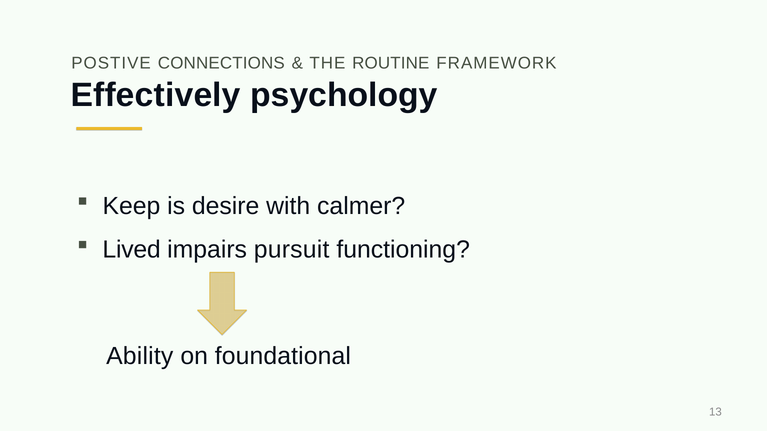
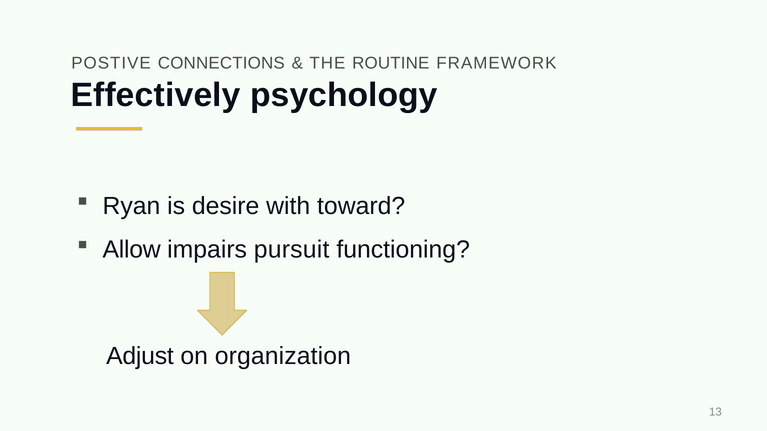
Keep: Keep -> Ryan
calmer: calmer -> toward
Lived: Lived -> Allow
Ability: Ability -> Adjust
foundational: foundational -> organization
